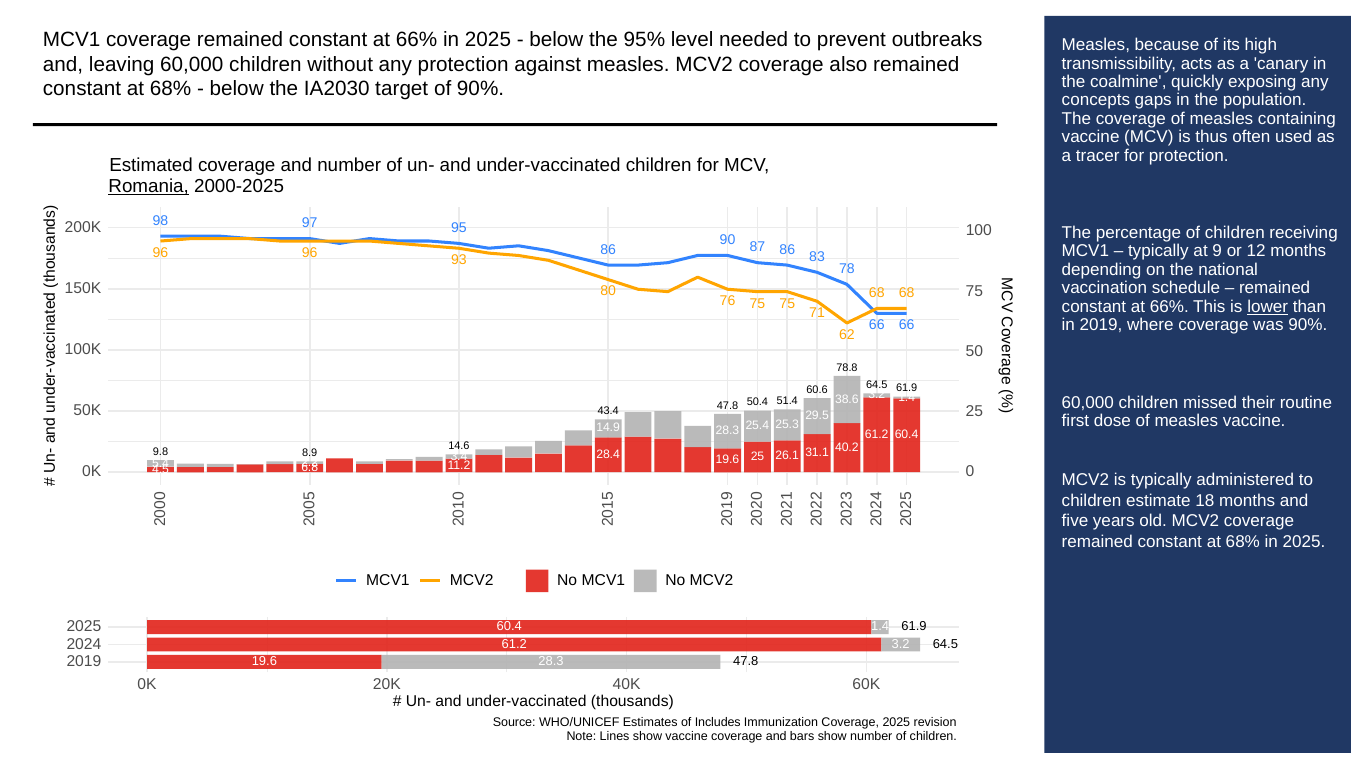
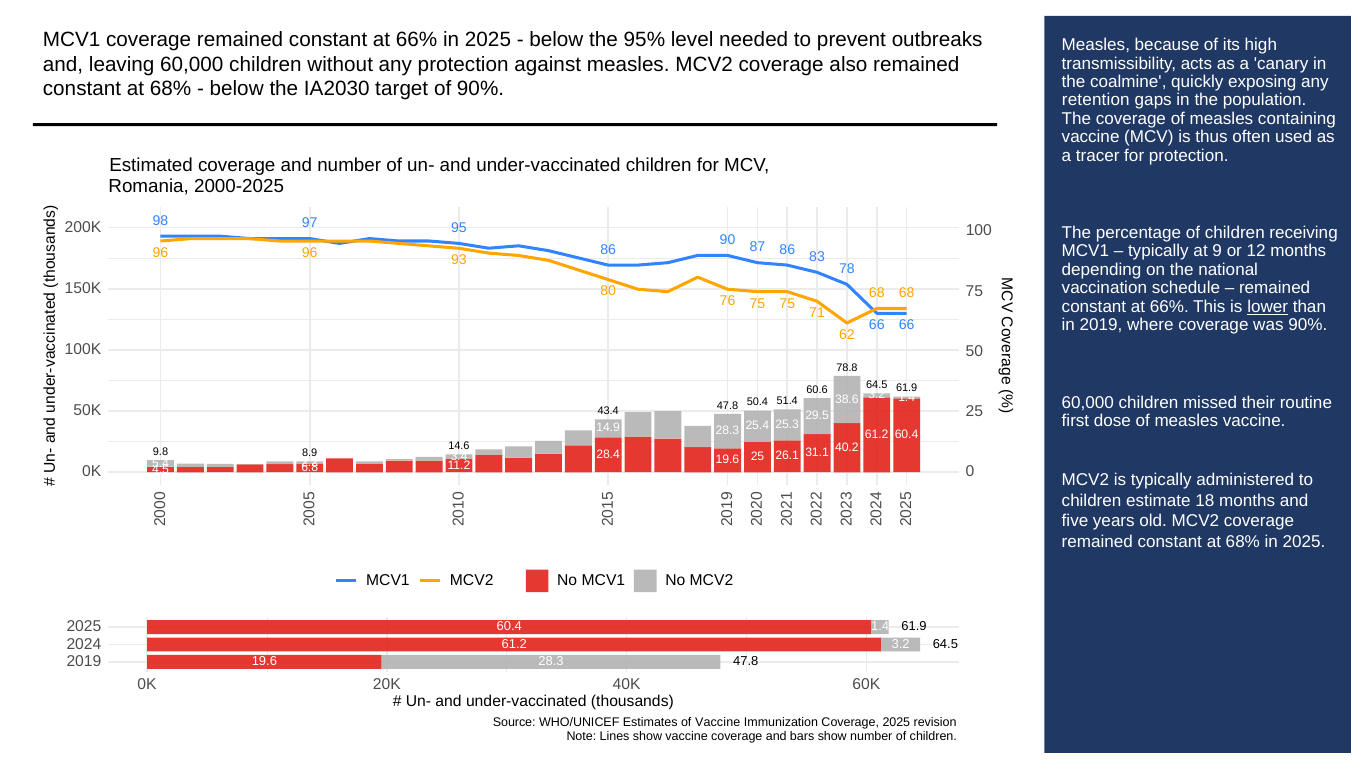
concepts: concepts -> retention
Romania underline: present -> none
of Includes: Includes -> Vaccine
